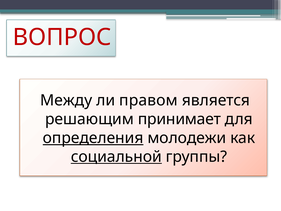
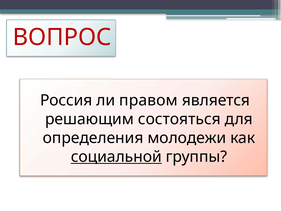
Между: Между -> Россия
принимает: принимает -> состояться
определения underline: present -> none
